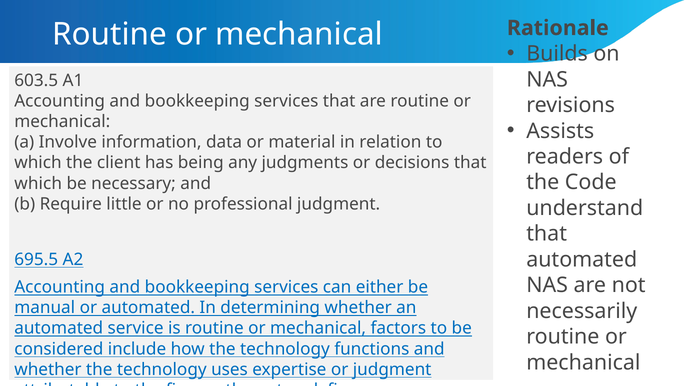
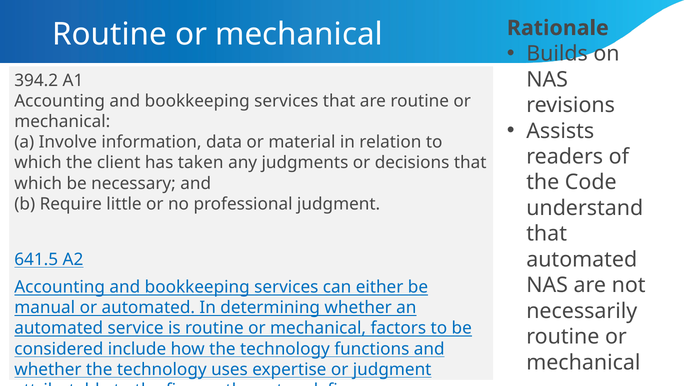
603.5: 603.5 -> 394.2
being: being -> taken
695.5: 695.5 -> 641.5
